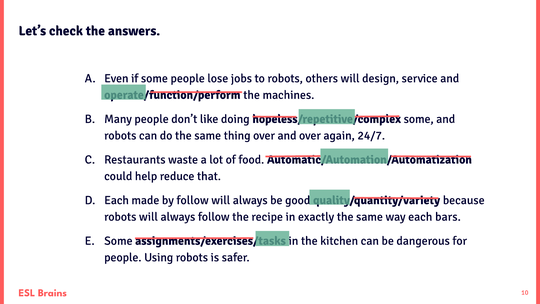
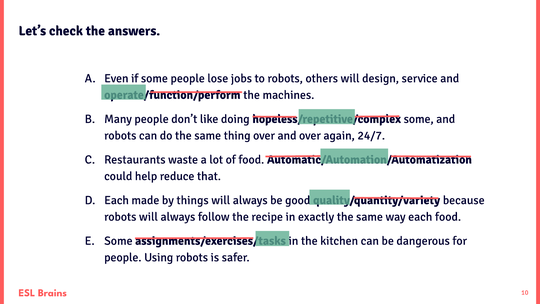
by follow: follow -> things
each bars: bars -> food
